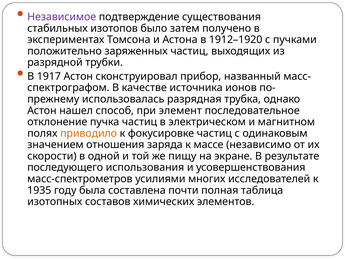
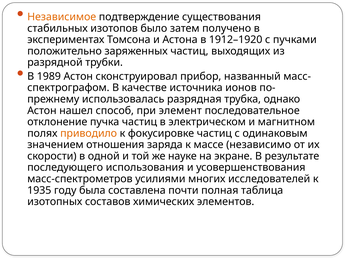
Независимое colour: purple -> orange
1917: 1917 -> 1989
пищу: пищу -> науке
